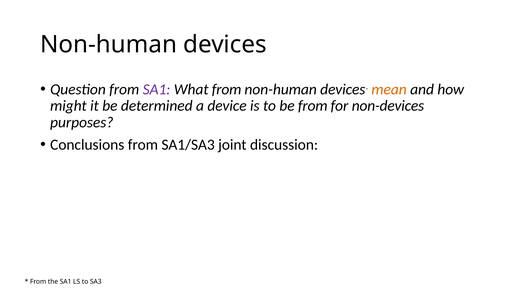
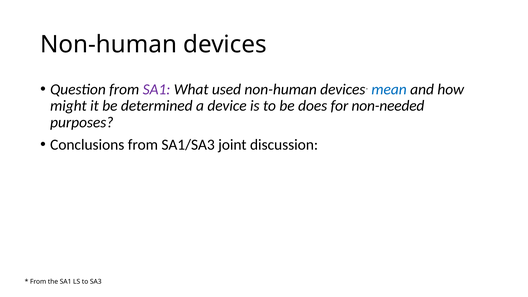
What from: from -> used
mean colour: orange -> blue
be from: from -> does
non-devices: non-devices -> non-needed
